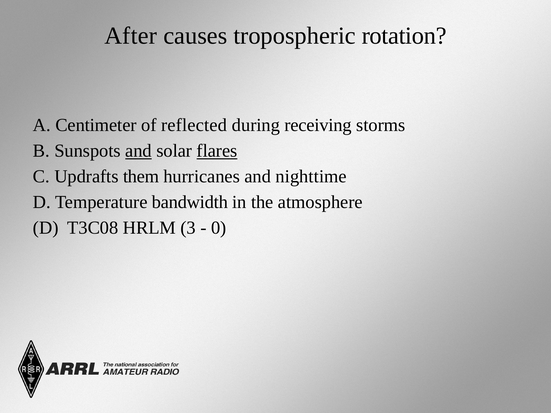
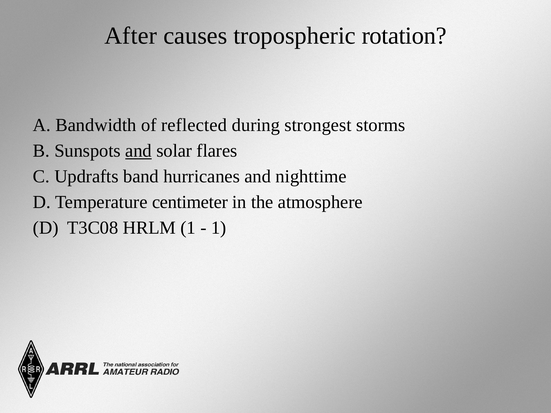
Centimeter: Centimeter -> Bandwidth
receiving: receiving -> strongest
flares underline: present -> none
them: them -> band
bandwidth: bandwidth -> centimeter
HRLM 3: 3 -> 1
0 at (219, 228): 0 -> 1
